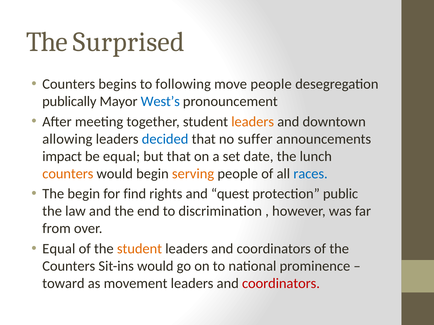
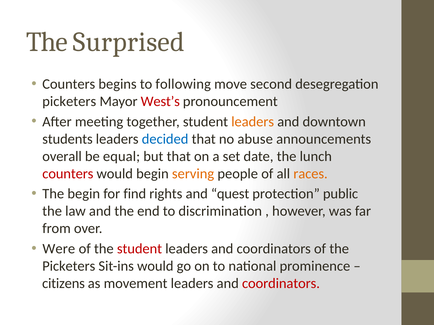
move people: people -> second
publically at (69, 102): publically -> picketers
West’s colour: blue -> red
allowing: allowing -> students
suffer: suffer -> abuse
impact: impact -> overall
counters at (68, 174) colour: orange -> red
races colour: blue -> orange
Equal at (59, 249): Equal -> Were
student at (139, 249) colour: orange -> red
Counters at (69, 266): Counters -> Picketers
toward: toward -> citizens
